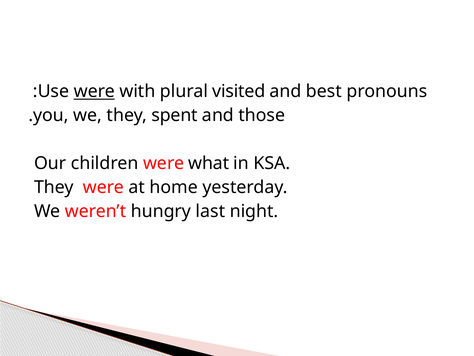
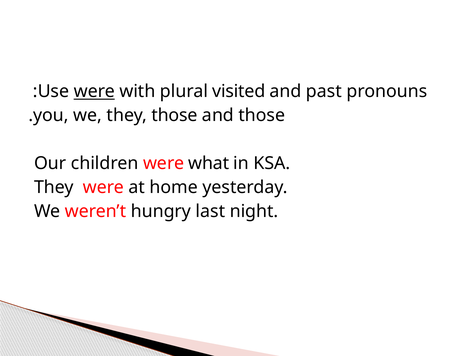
best: best -> past
they spent: spent -> those
